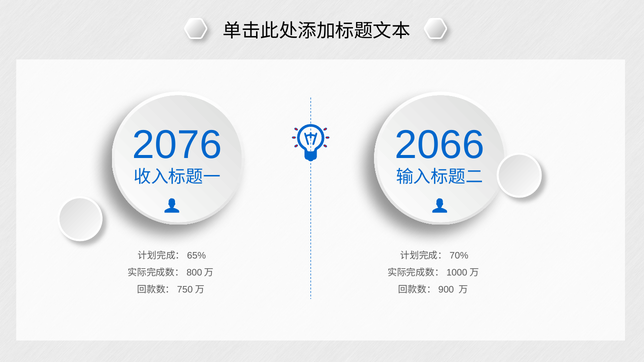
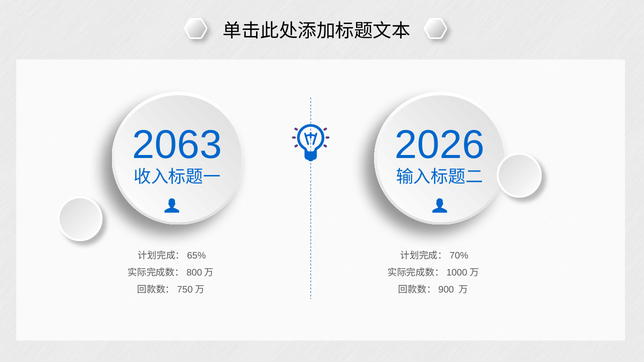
2076: 2076 -> 2063
2066: 2066 -> 2026
